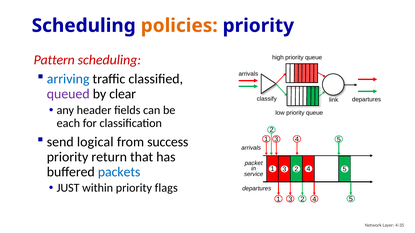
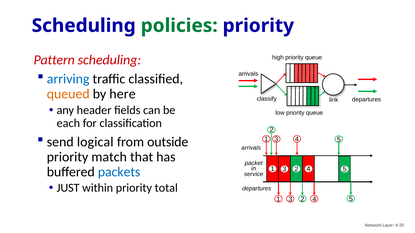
policies colour: orange -> green
queued colour: purple -> orange
clear: clear -> here
success: success -> outside
return: return -> match
flags: flags -> total
